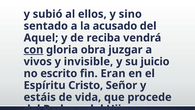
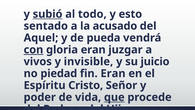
subió underline: none -> present
ellos: ellos -> todo
sino: sino -> esto
reciba: reciba -> pueda
gloria obra: obra -> eran
escrito: escrito -> piedad
estáis: estáis -> poder
que underline: none -> present
